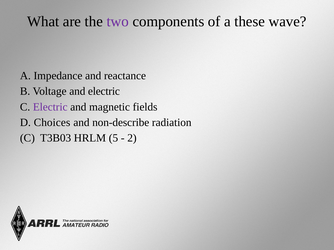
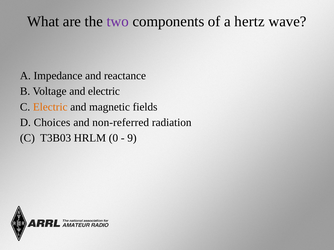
these: these -> hertz
Electric at (50, 107) colour: purple -> orange
non-describe: non-describe -> non-referred
5: 5 -> 0
2: 2 -> 9
